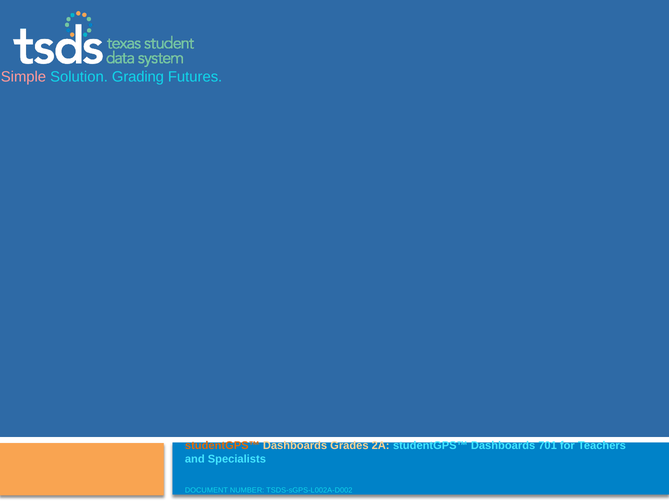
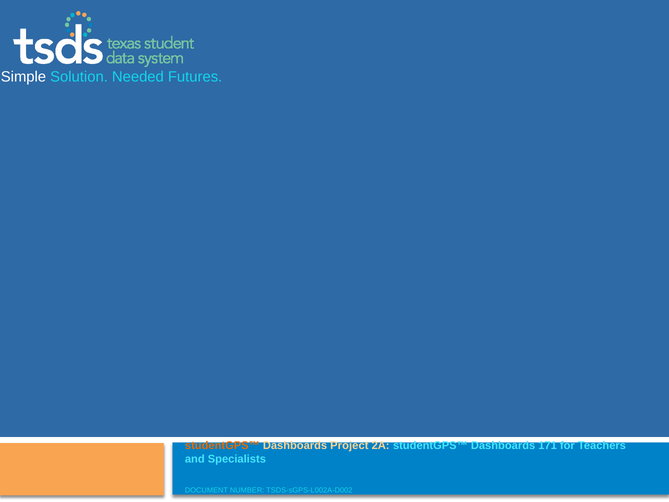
Simple colour: pink -> white
Grading: Grading -> Needed
Grades: Grades -> Project
701: 701 -> 171
